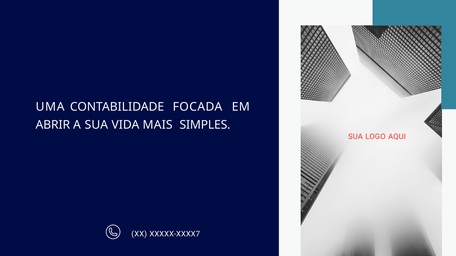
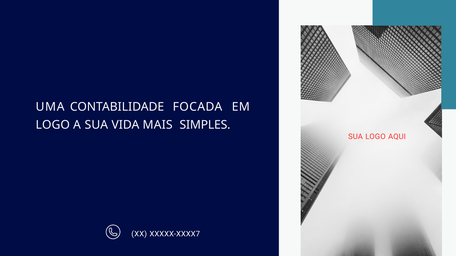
ABRIR at (53, 125): ABRIR -> LOGO
